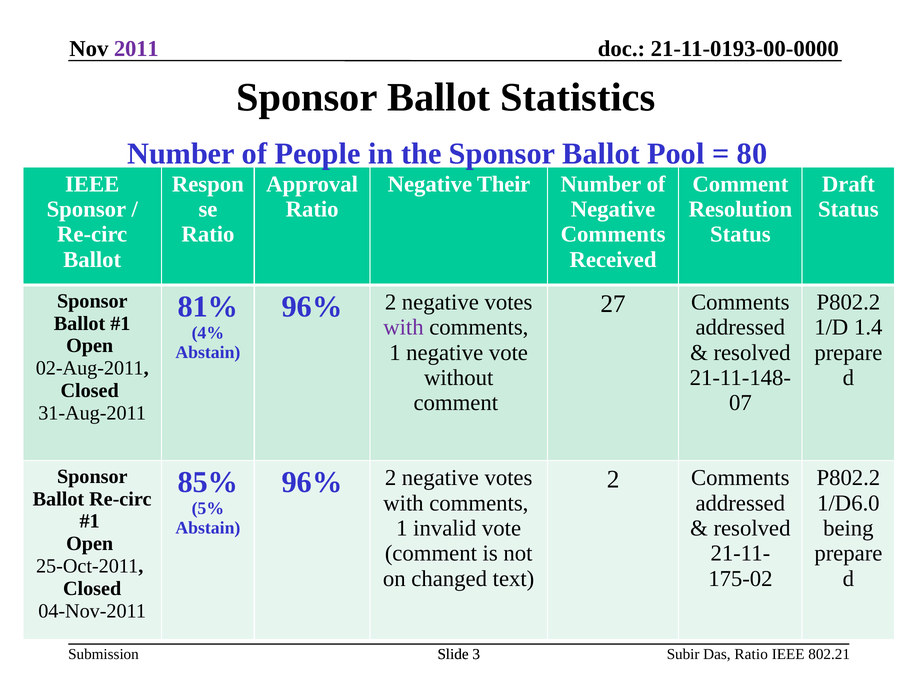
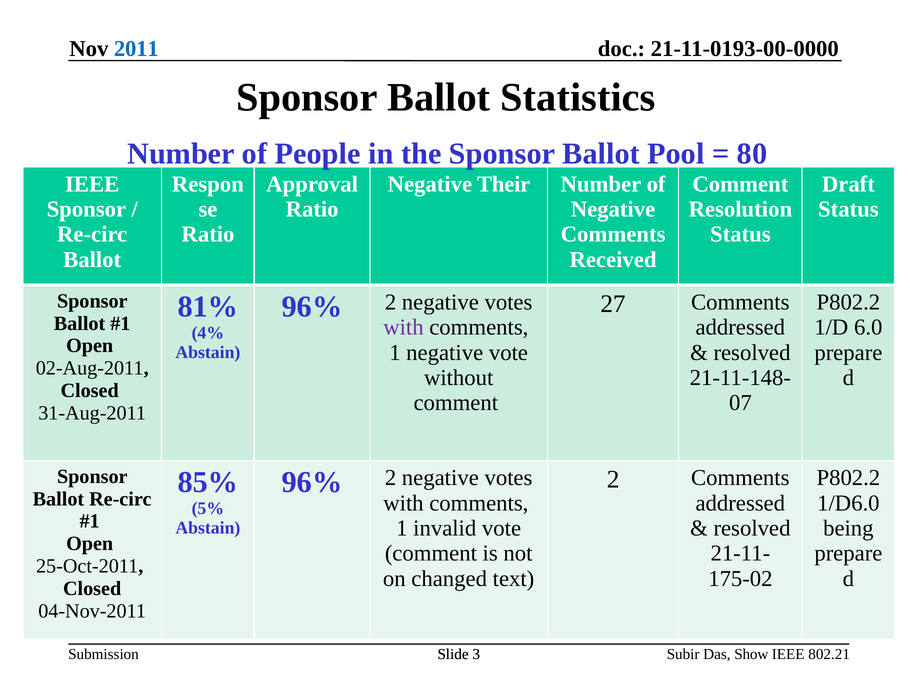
2011 colour: purple -> blue
1.4: 1.4 -> 6.0
Das Ratio: Ratio -> Show
